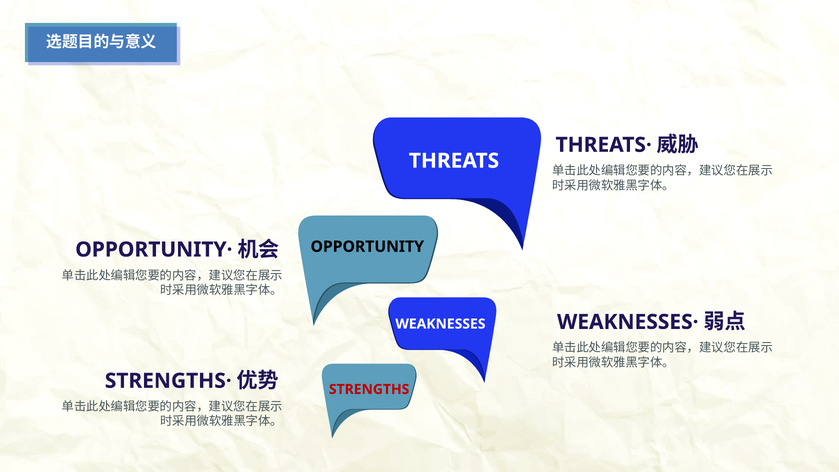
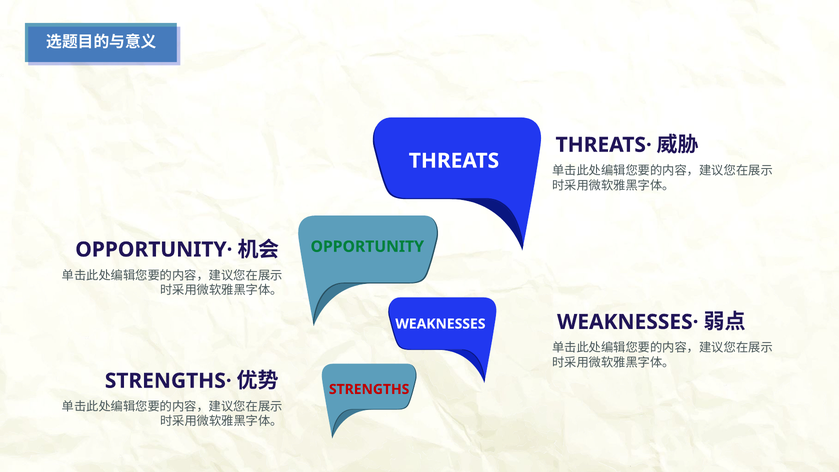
OPPORTUNITY colour: black -> green
